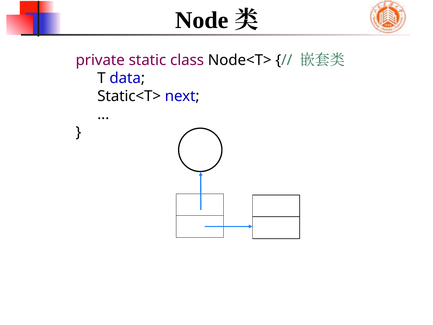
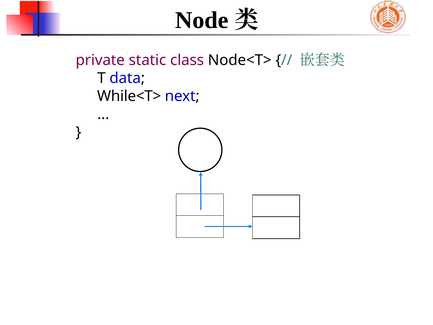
Static<T>: Static<T> -> While<T>
